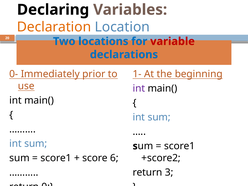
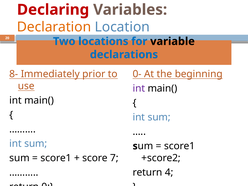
Declaring colour: black -> red
variable colour: red -> black
0-: 0- -> 8-
1-: 1- -> 0-
6: 6 -> 7
3: 3 -> 4
